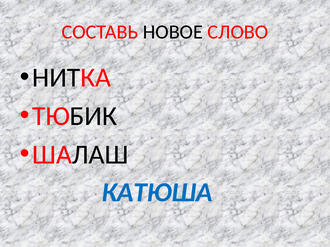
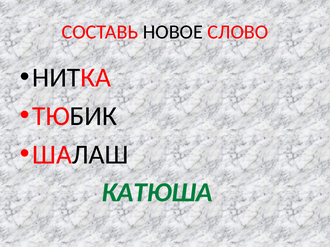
КАТЮША colour: blue -> green
